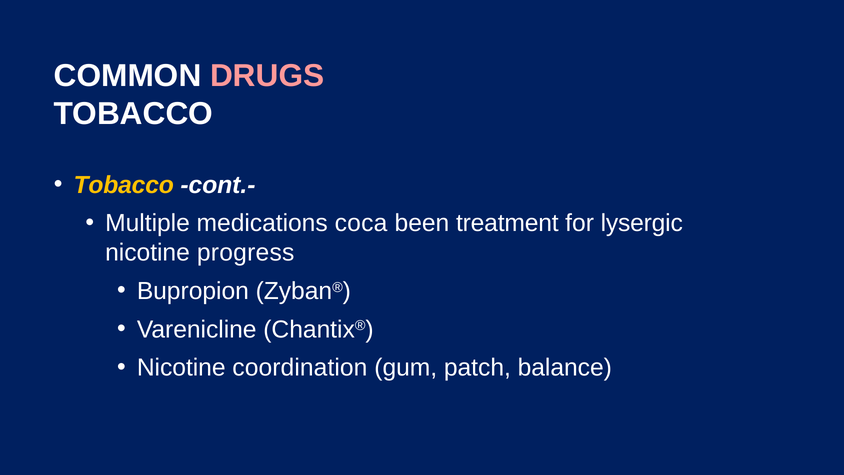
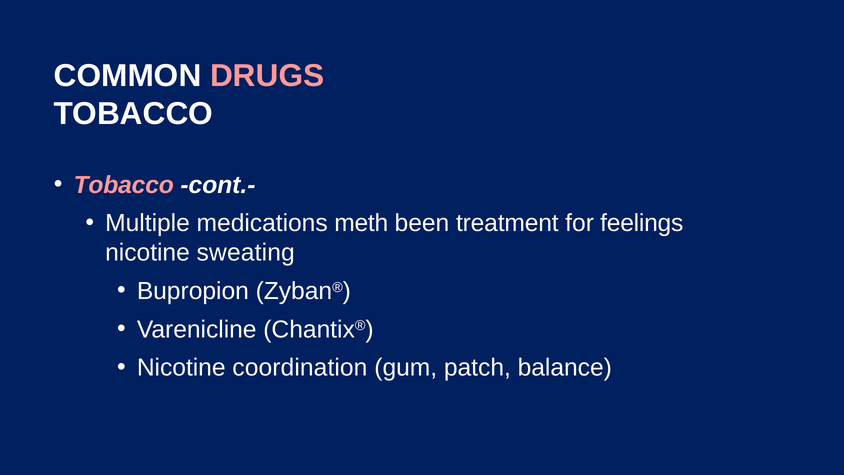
Tobacco at (124, 185) colour: yellow -> pink
coca: coca -> meth
lysergic: lysergic -> feelings
progress: progress -> sweating
